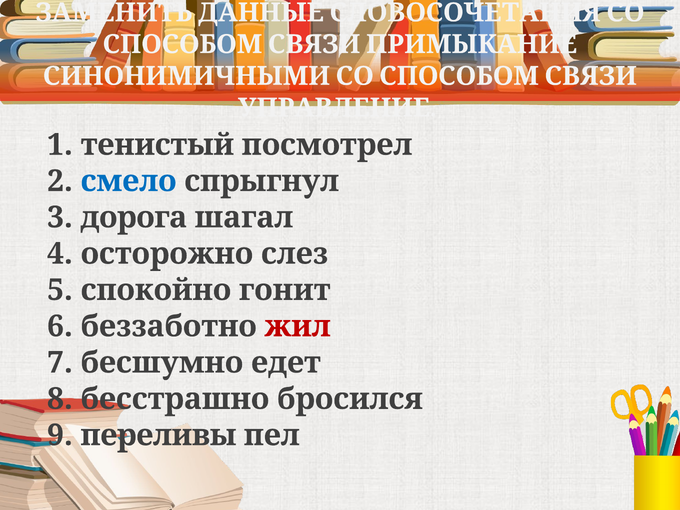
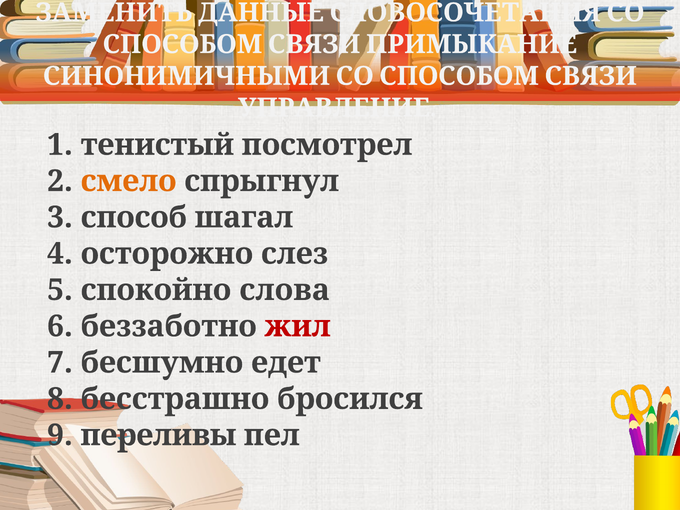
смело colour: blue -> orange
дорога: дорога -> способ
гонит: гонит -> слова
